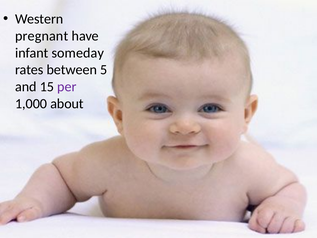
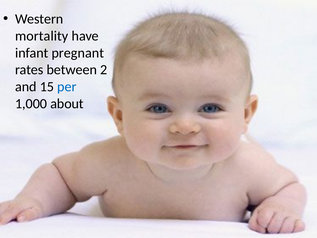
pregnant: pregnant -> mortality
someday: someday -> pregnant
5: 5 -> 2
per colour: purple -> blue
